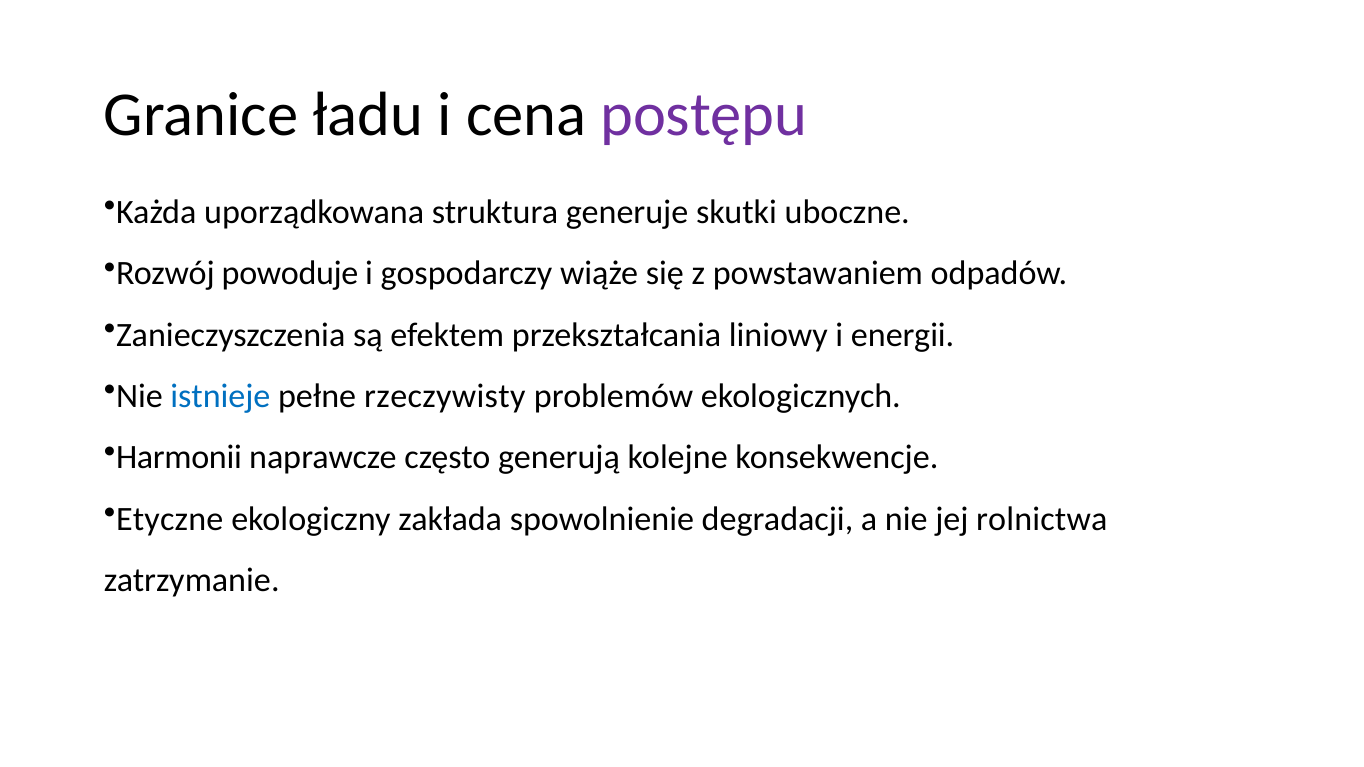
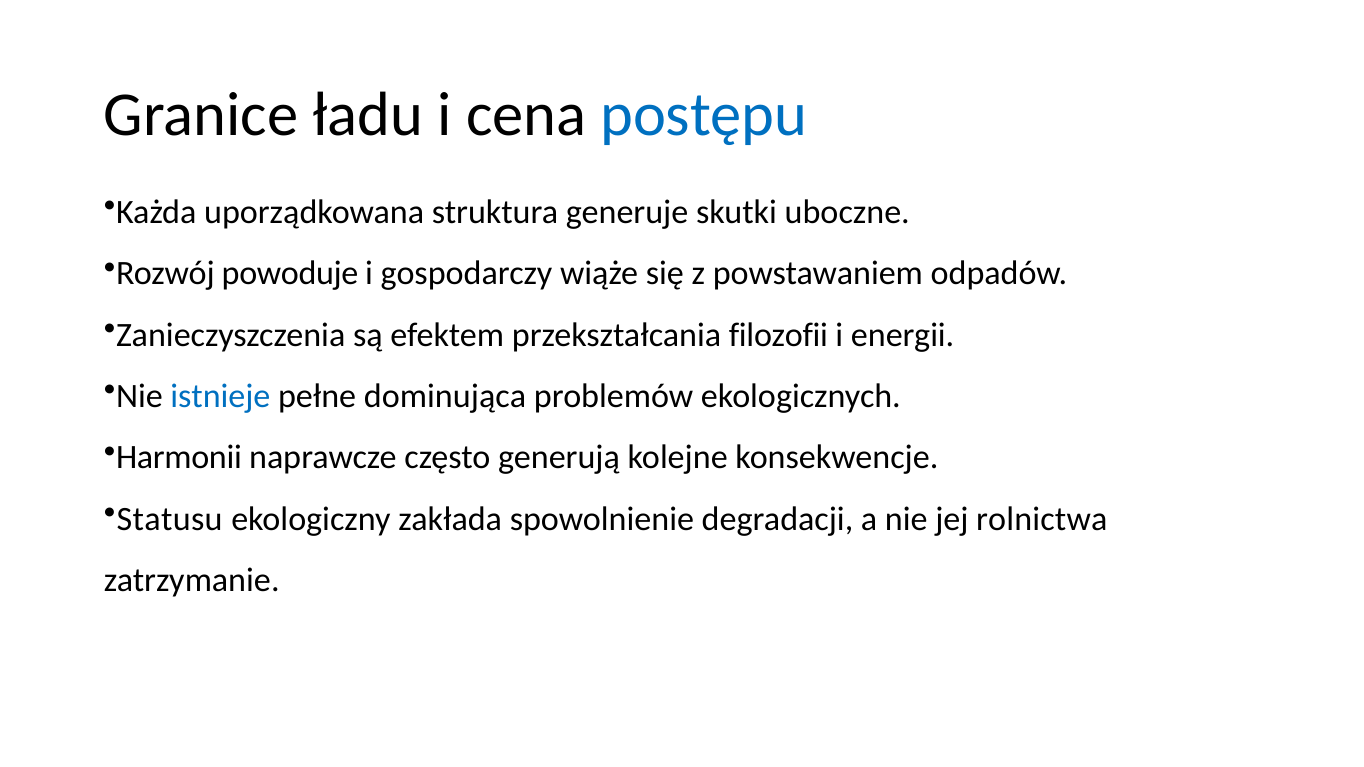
postępu colour: purple -> blue
liniowy: liniowy -> filozofii
rzeczywisty: rzeczywisty -> dominująca
Etyczne: Etyczne -> Statusu
